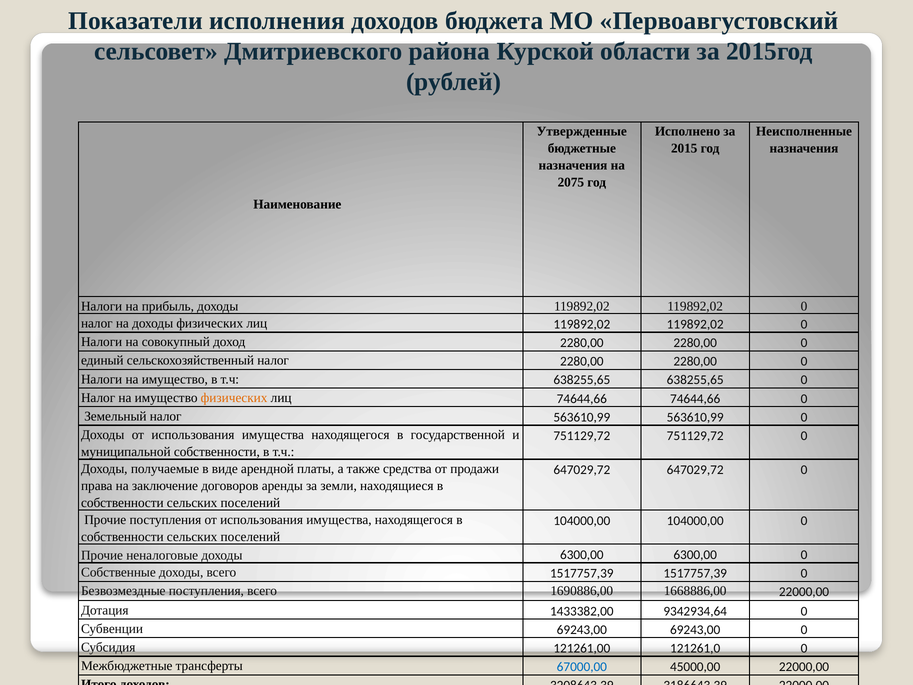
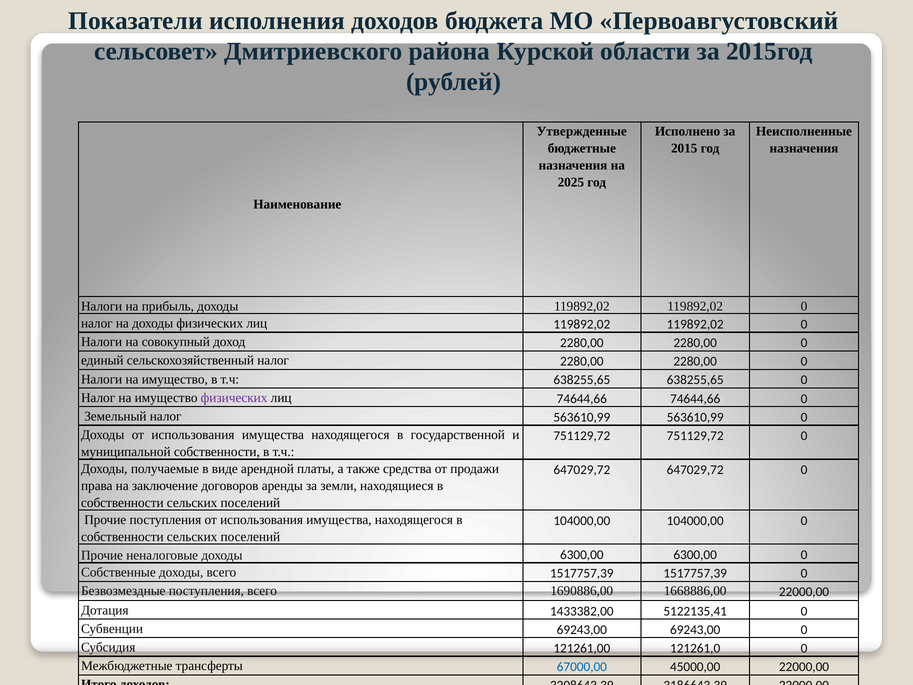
2075: 2075 -> 2025
физических at (234, 398) colour: orange -> purple
9342934,64: 9342934,64 -> 5122135,41
